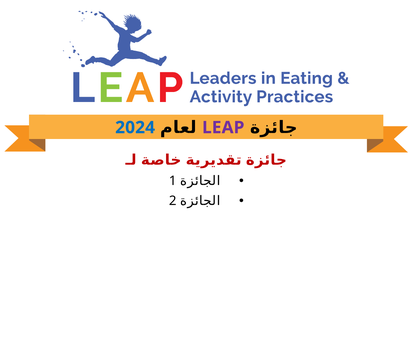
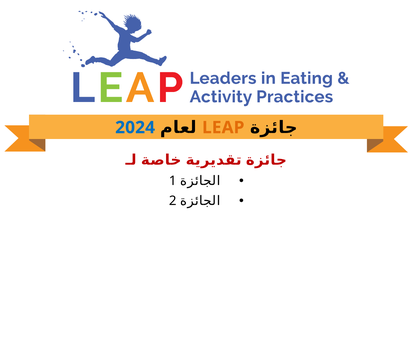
LEAP colour: purple -> orange
